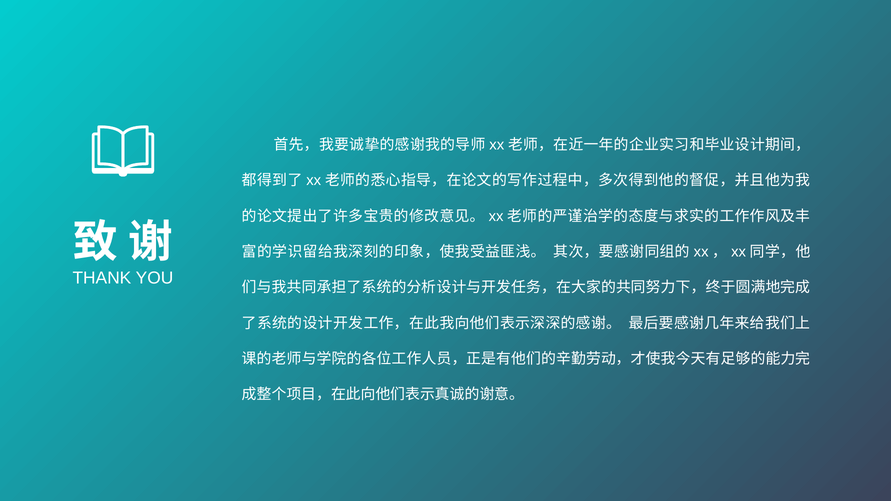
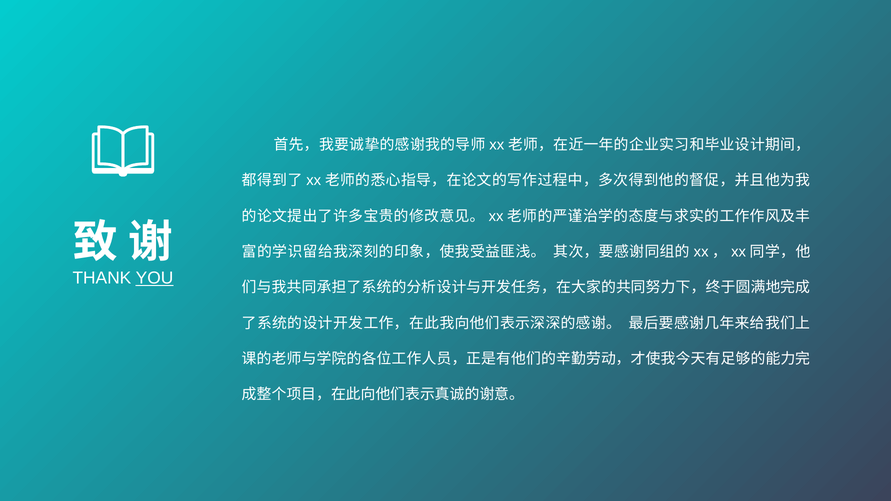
YOU underline: none -> present
